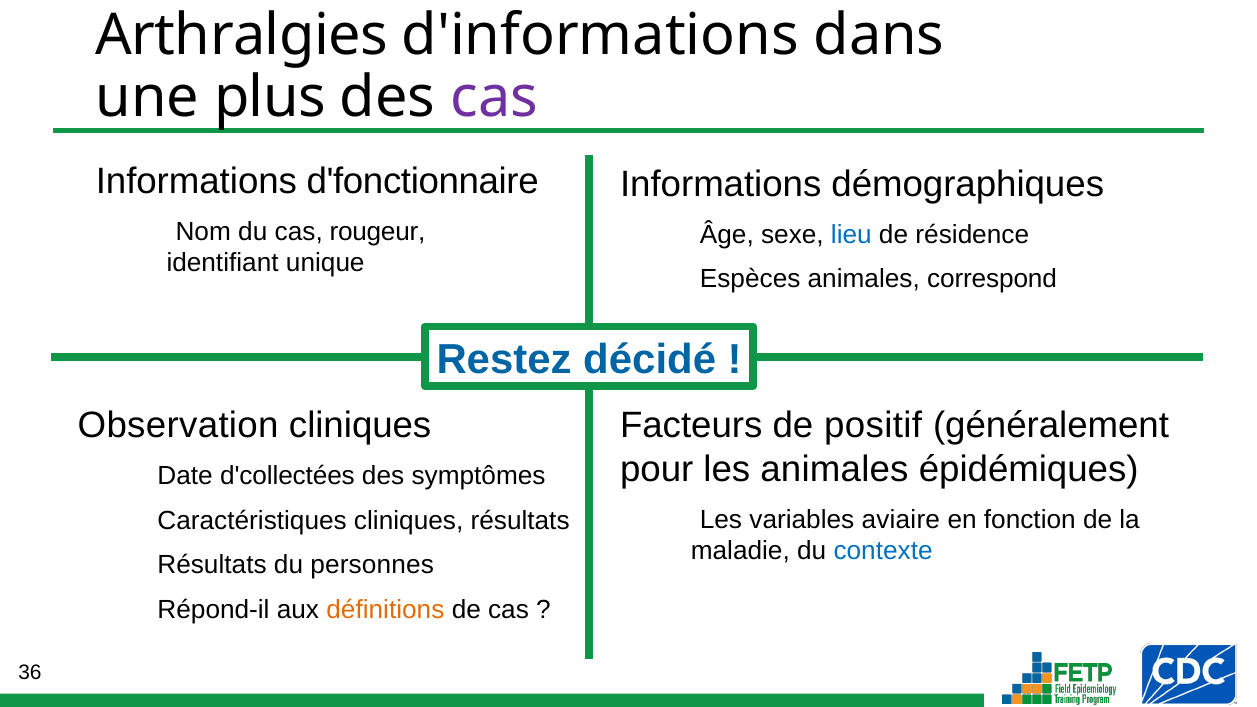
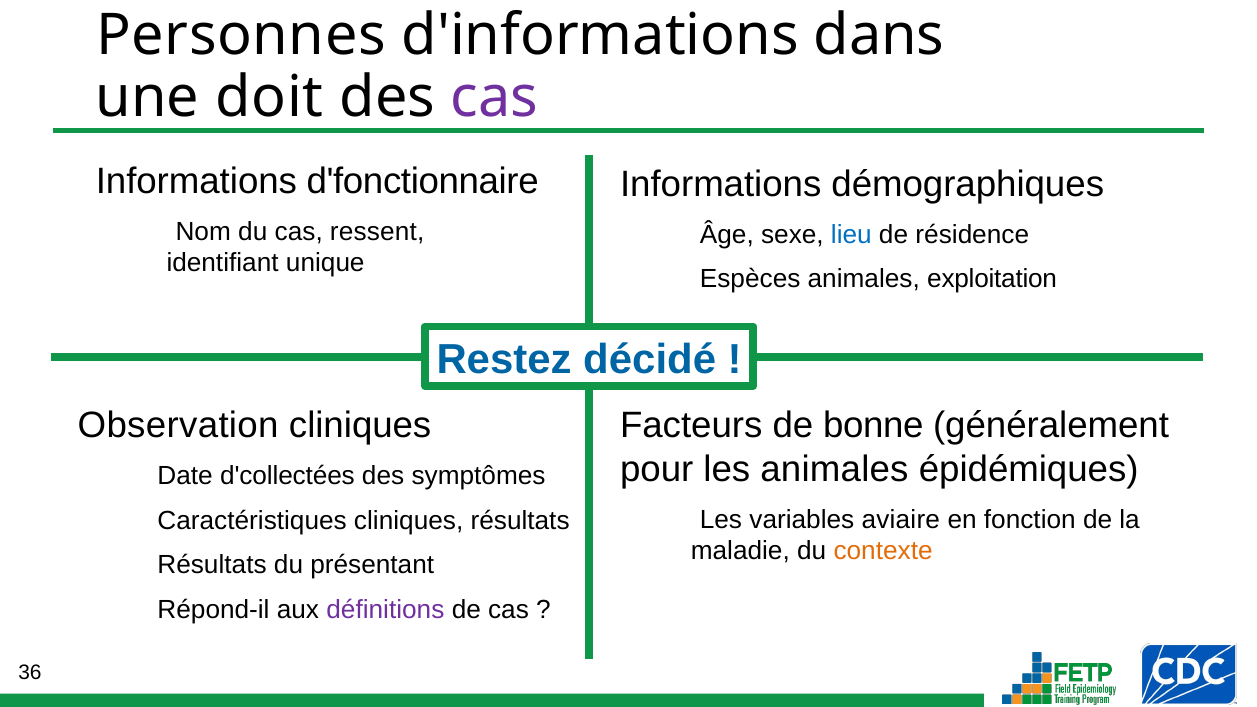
Arthralgies: Arthralgies -> Personnes
plus: plus -> doit
rougeur: rougeur -> ressent
correspond: correspond -> exploitation
positif: positif -> bonne
contexte colour: blue -> orange
personnes: personnes -> présentant
définitions colour: orange -> purple
